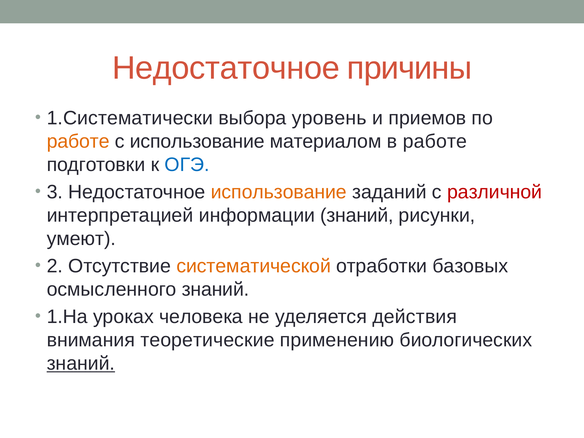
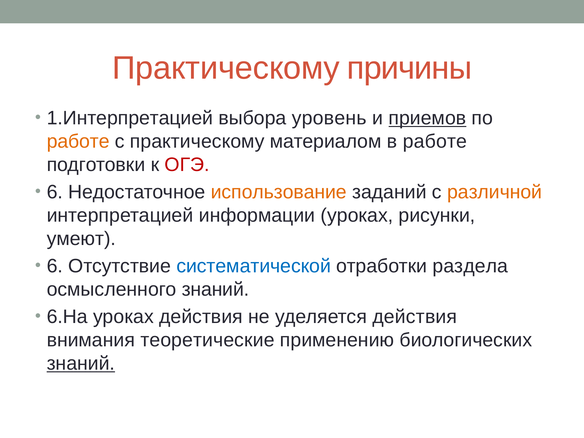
Недостаточное at (226, 68): Недостаточное -> Практическому
1.Систематически: 1.Систематически -> 1.Интерпретацией
приемов underline: none -> present
с использование: использование -> практическому
ОГЭ colour: blue -> red
3 at (55, 192): 3 -> 6
различной colour: red -> orange
информации знаний: знаний -> уроках
2 at (55, 266): 2 -> 6
систематической colour: orange -> blue
базовых: базовых -> раздела
1.На: 1.На -> 6.На
уроках человека: человека -> действия
